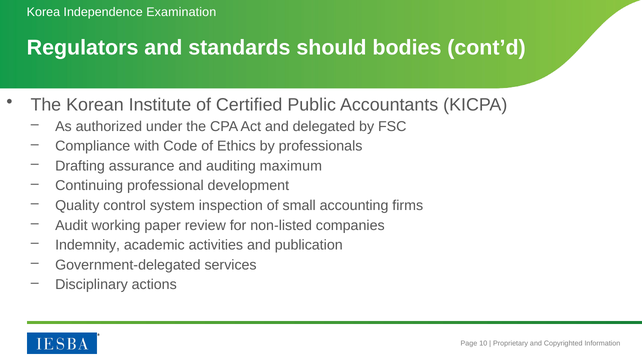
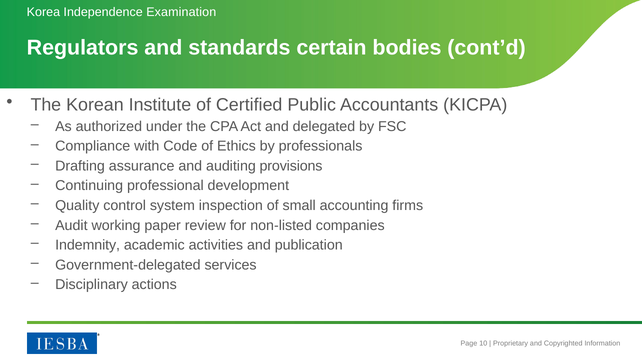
should: should -> certain
maximum: maximum -> provisions
